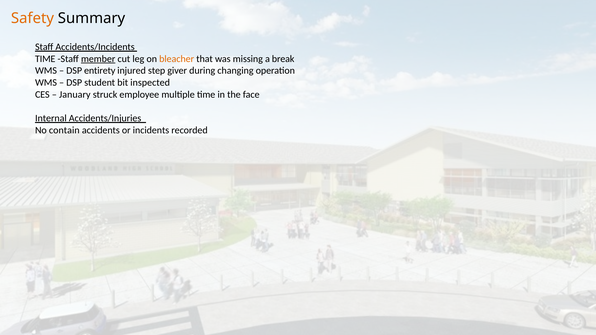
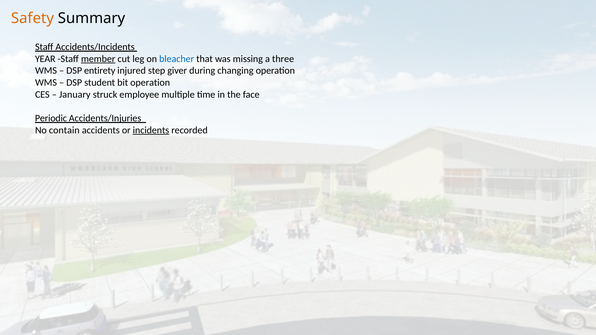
TIME at (45, 59): TIME -> YEAR
bleacher colour: orange -> blue
break: break -> three
bit inspected: inspected -> operation
Internal: Internal -> Periodic
incidents underline: none -> present
